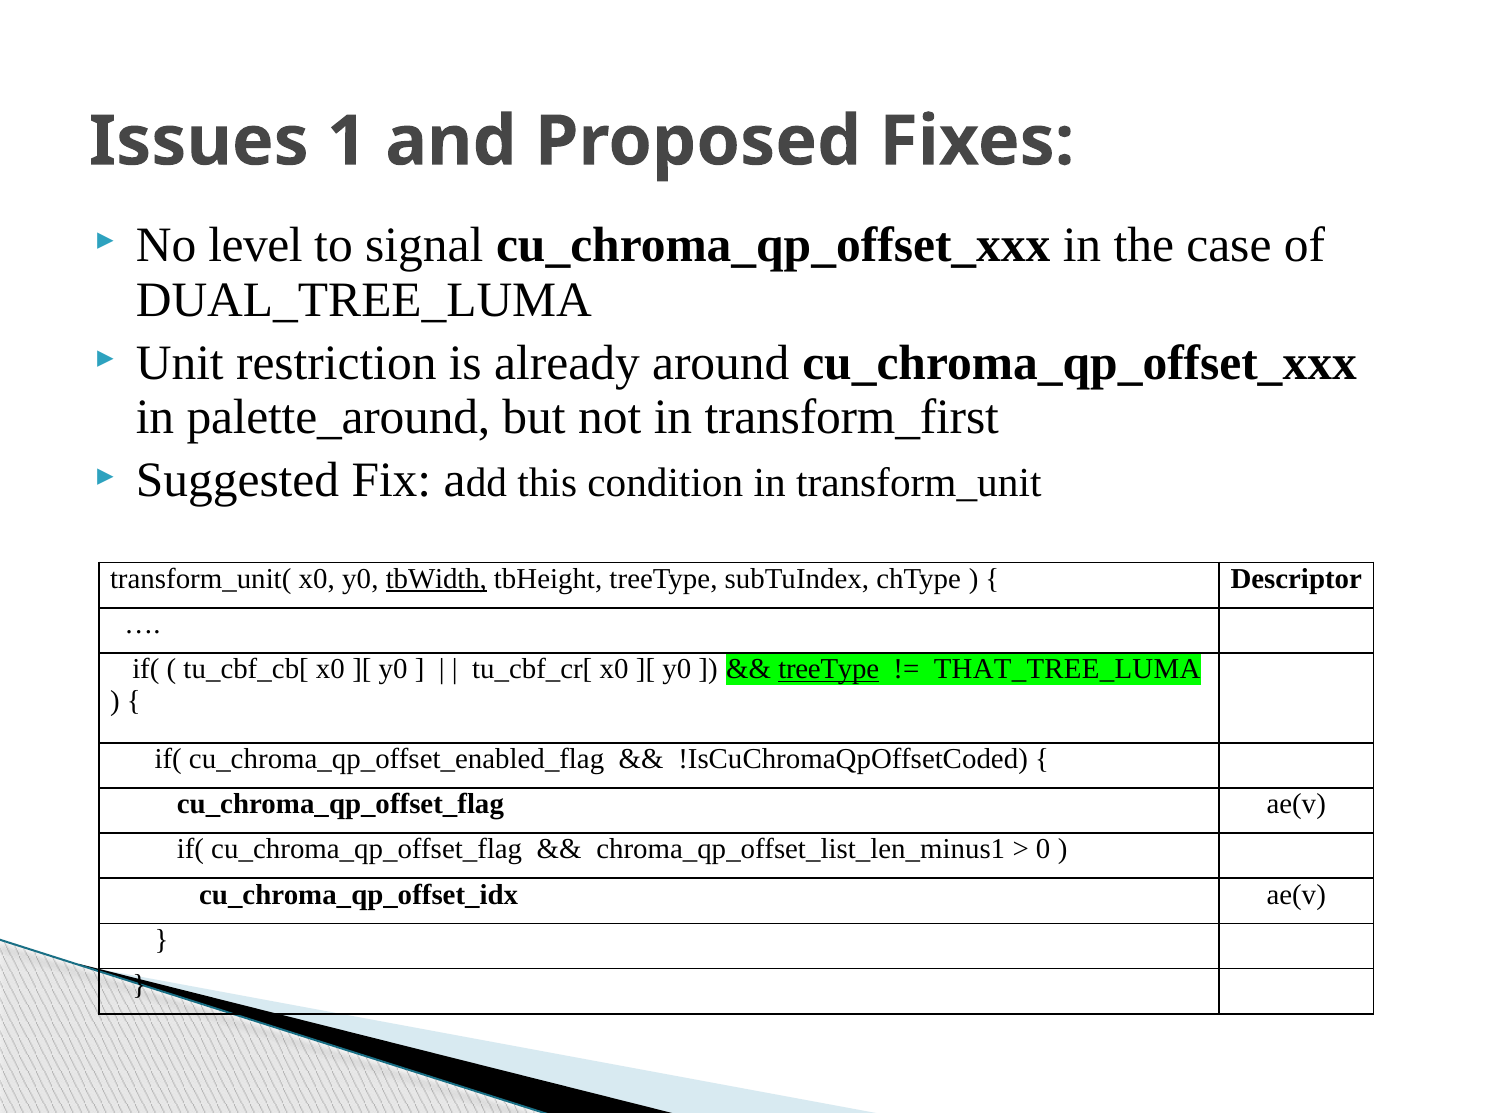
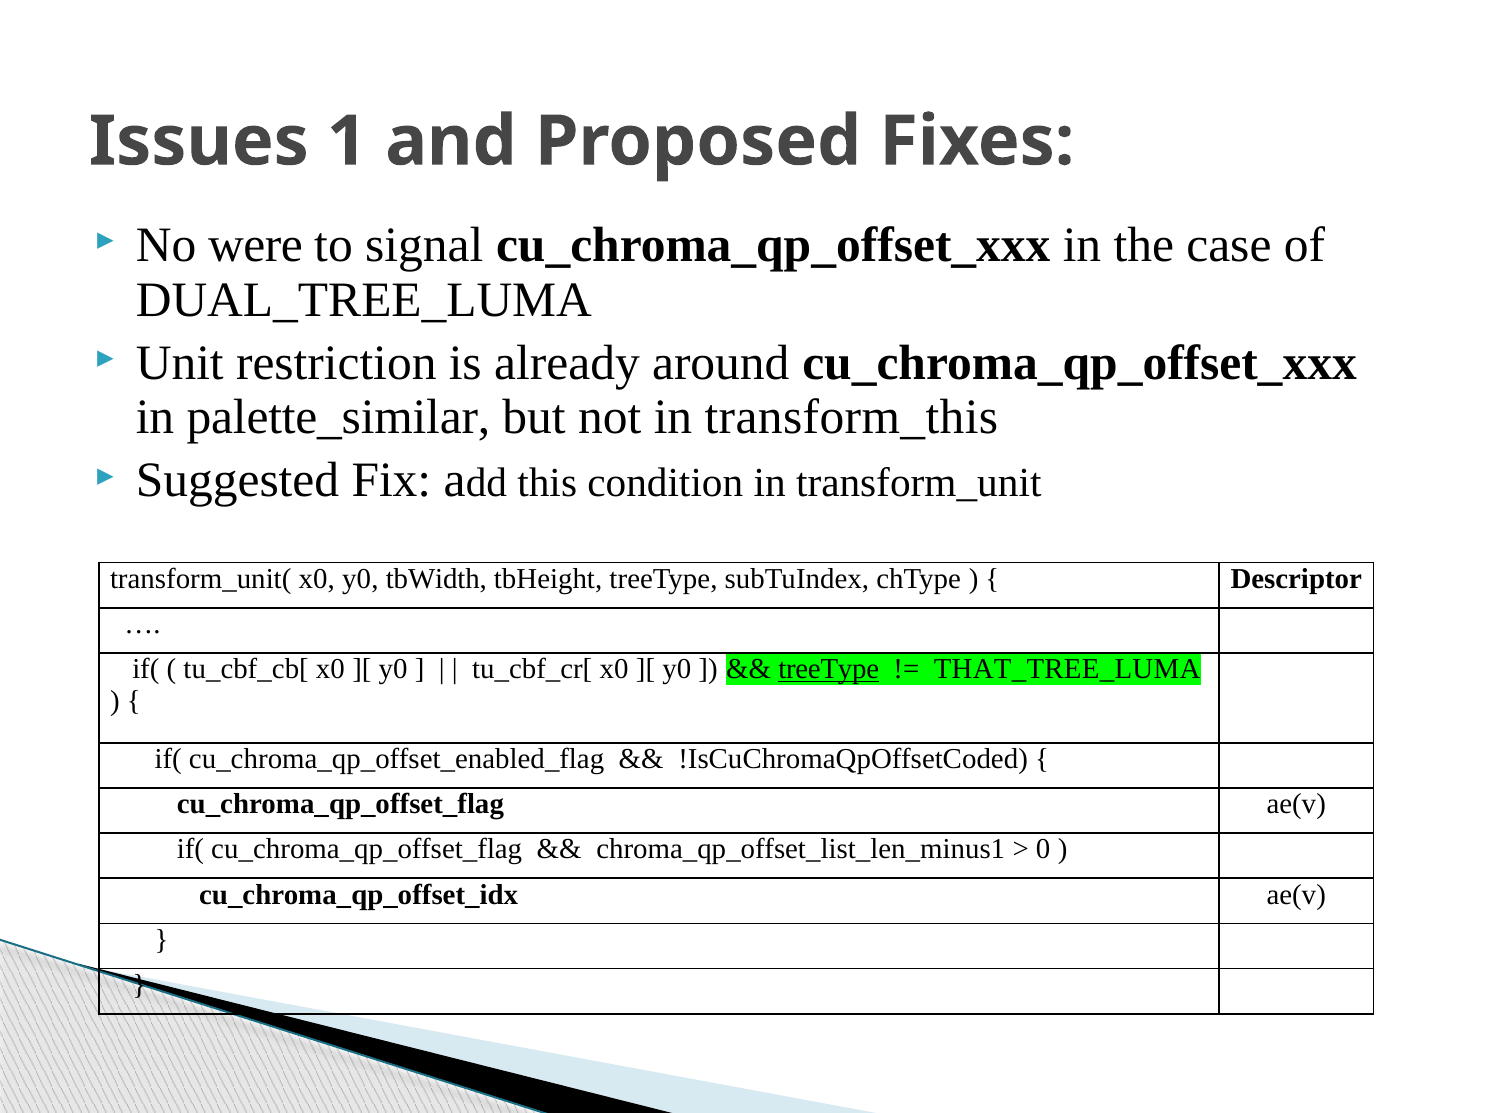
level: level -> were
palette_around: palette_around -> palette_similar
transform_first: transform_first -> transform_this
tbWidth underline: present -> none
